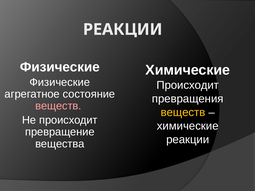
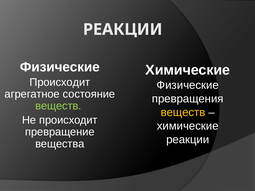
Физические at (60, 82): Физические -> Происходит
Происходит at (188, 85): Происходит -> Физические
веществ at (58, 106) colour: pink -> light green
